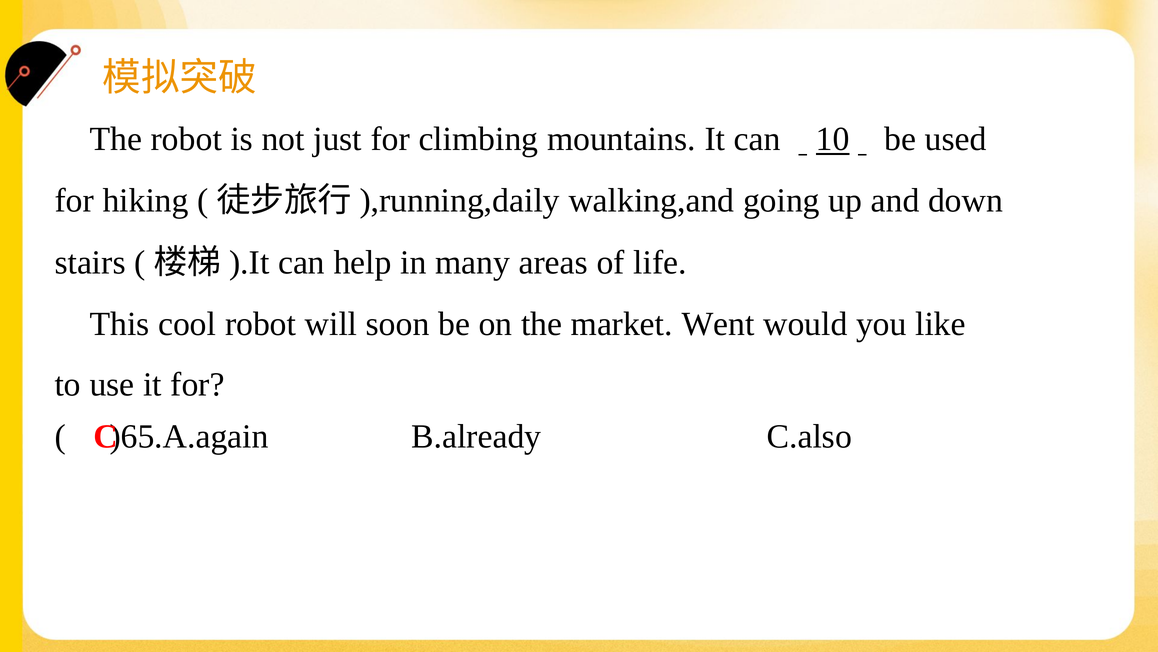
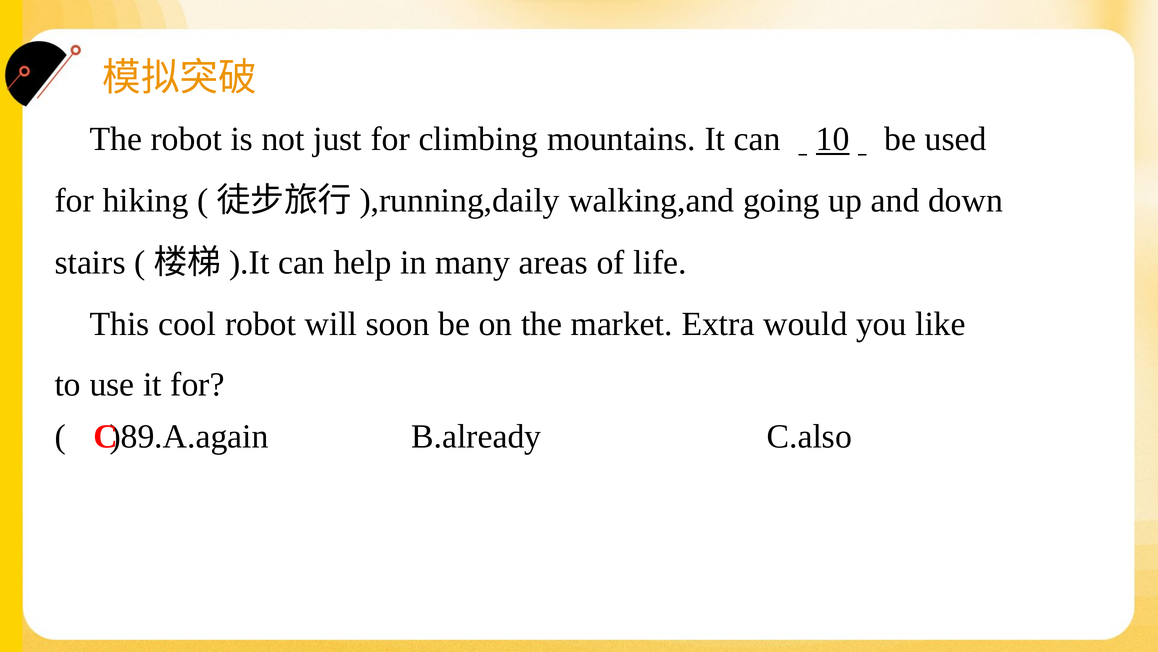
Went: Went -> Extra
)65.A.again: )65.A.again -> )89.A.again
